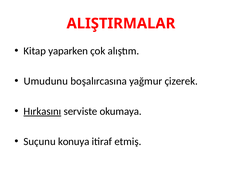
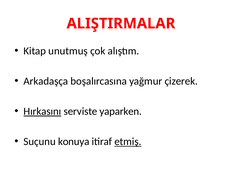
yaparken: yaparken -> unutmuş
Umudunu: Umudunu -> Arkadaşça
okumaya: okumaya -> yaparken
etmiş underline: none -> present
